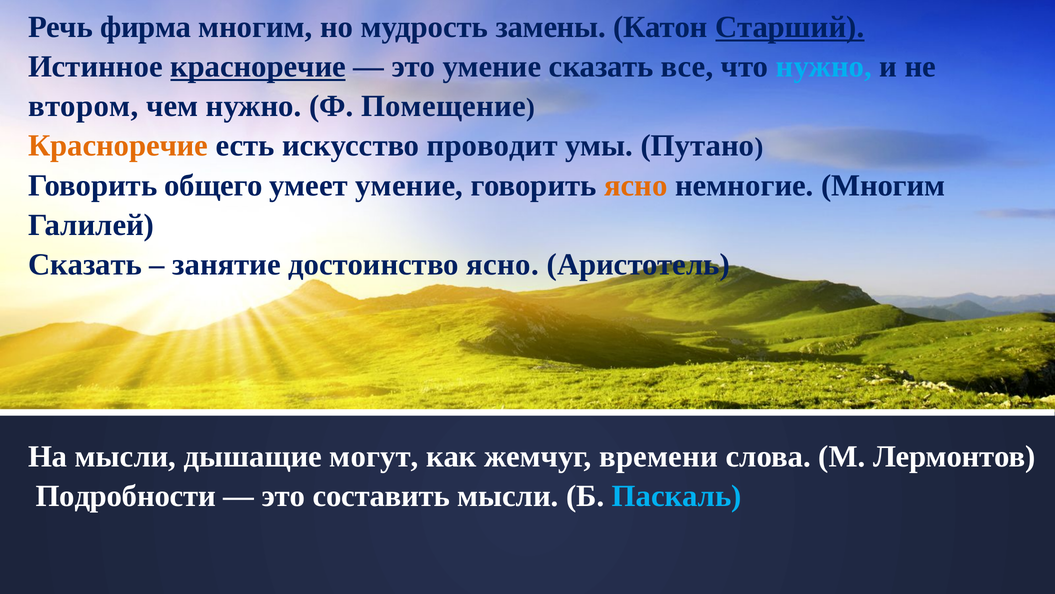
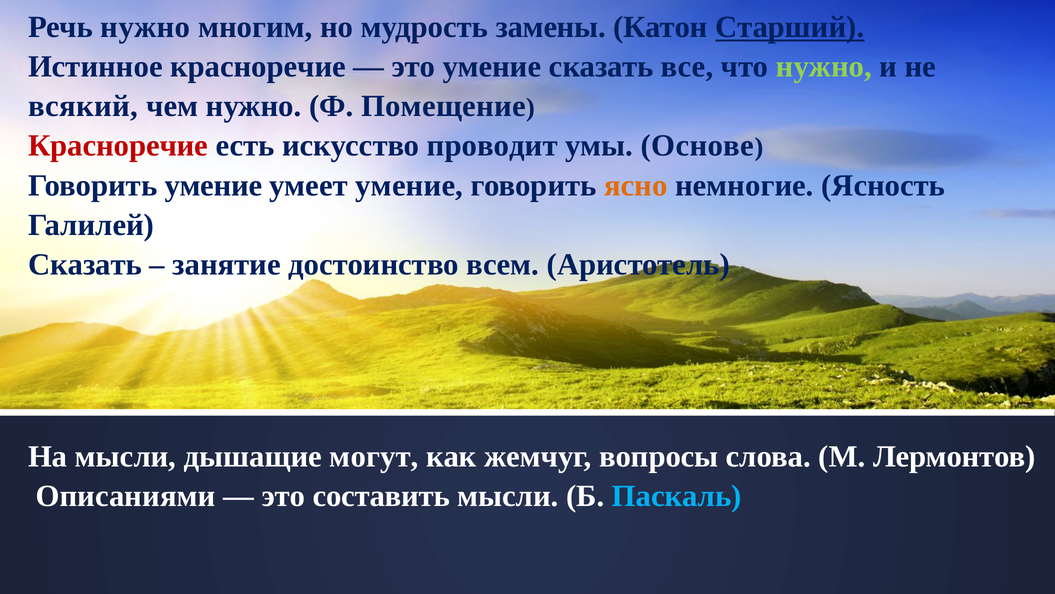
Речь фирма: фирма -> нужно
красноречие at (258, 67) underline: present -> none
нужно at (824, 67) colour: light blue -> light green
втором: втором -> всякий
Красноречие at (118, 146) colour: orange -> red
Путано: Путано -> Основе
Говорить общего: общего -> умение
немногие Многим: Многим -> Ясность
достоинство ясно: ясно -> всем
времени: времени -> вопросы
Подробности: Подробности -> Описаниями
